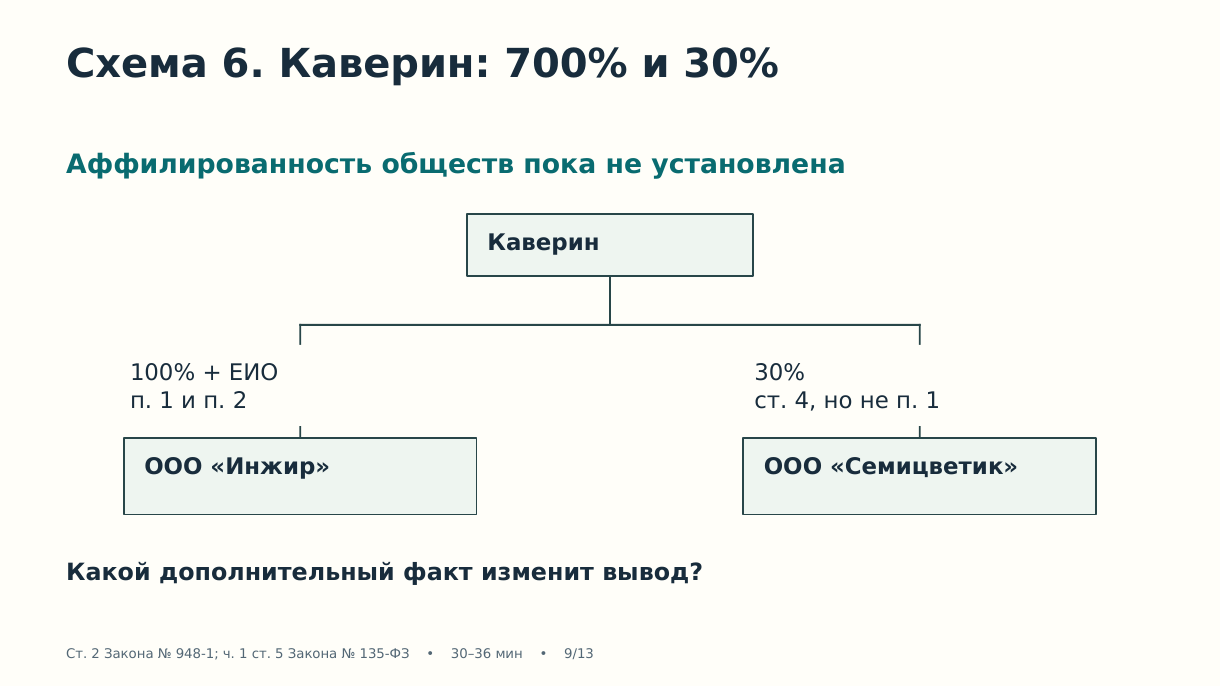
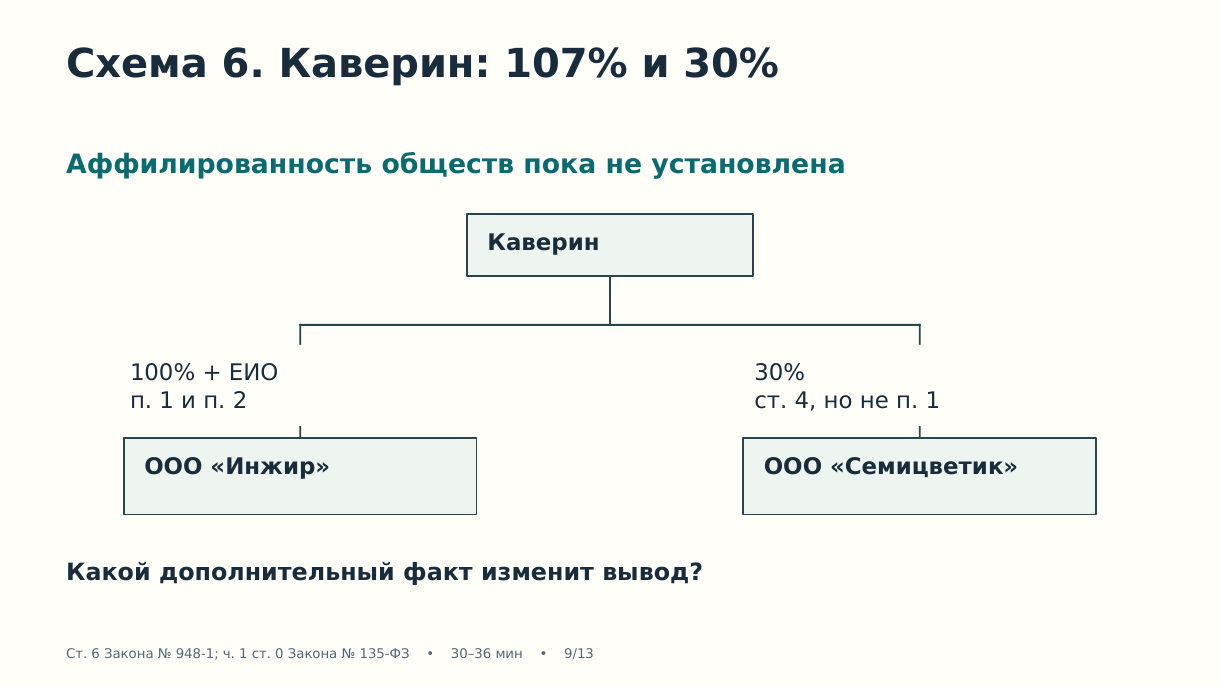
700%: 700% -> 107%
Ст 2: 2 -> 6
5: 5 -> 0
